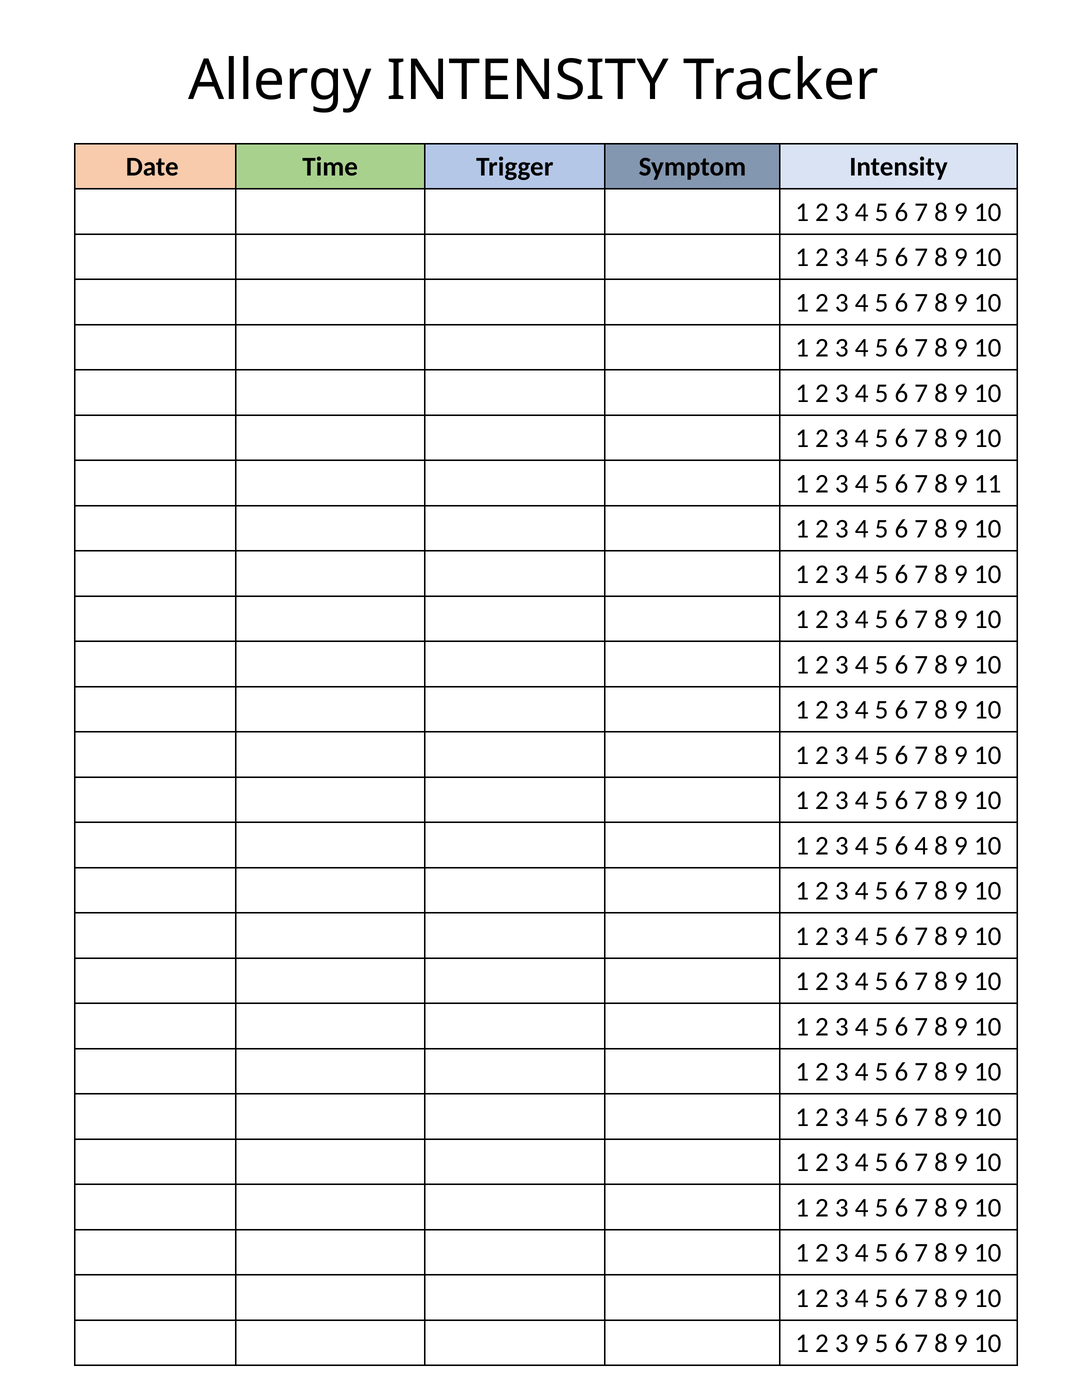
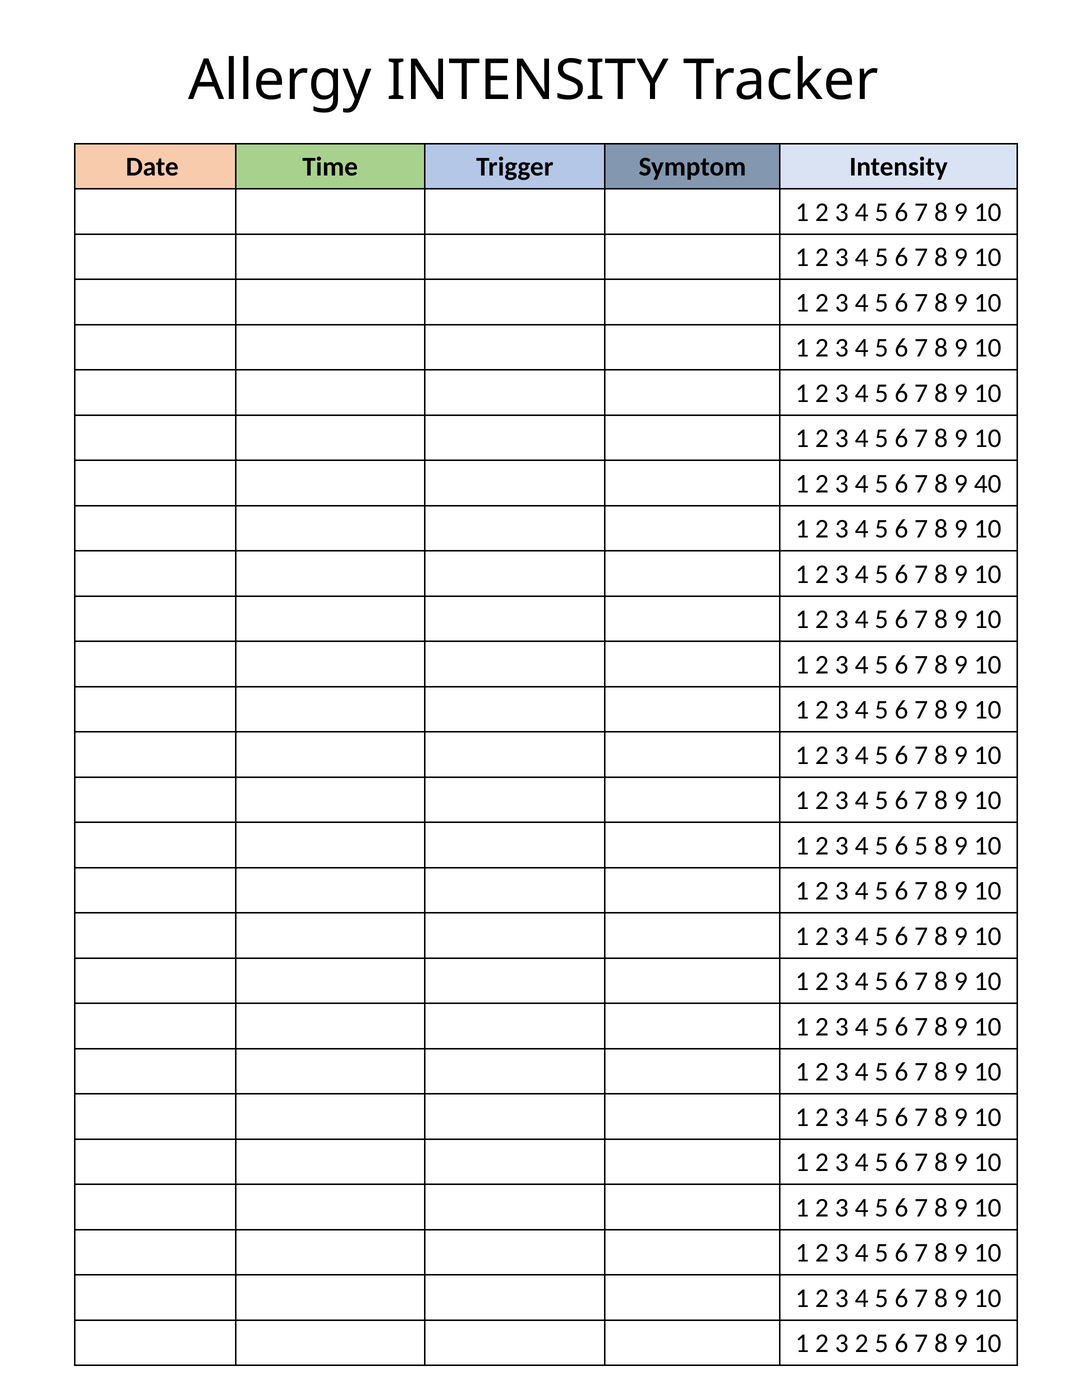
11: 11 -> 40
6 4: 4 -> 5
3 9: 9 -> 2
